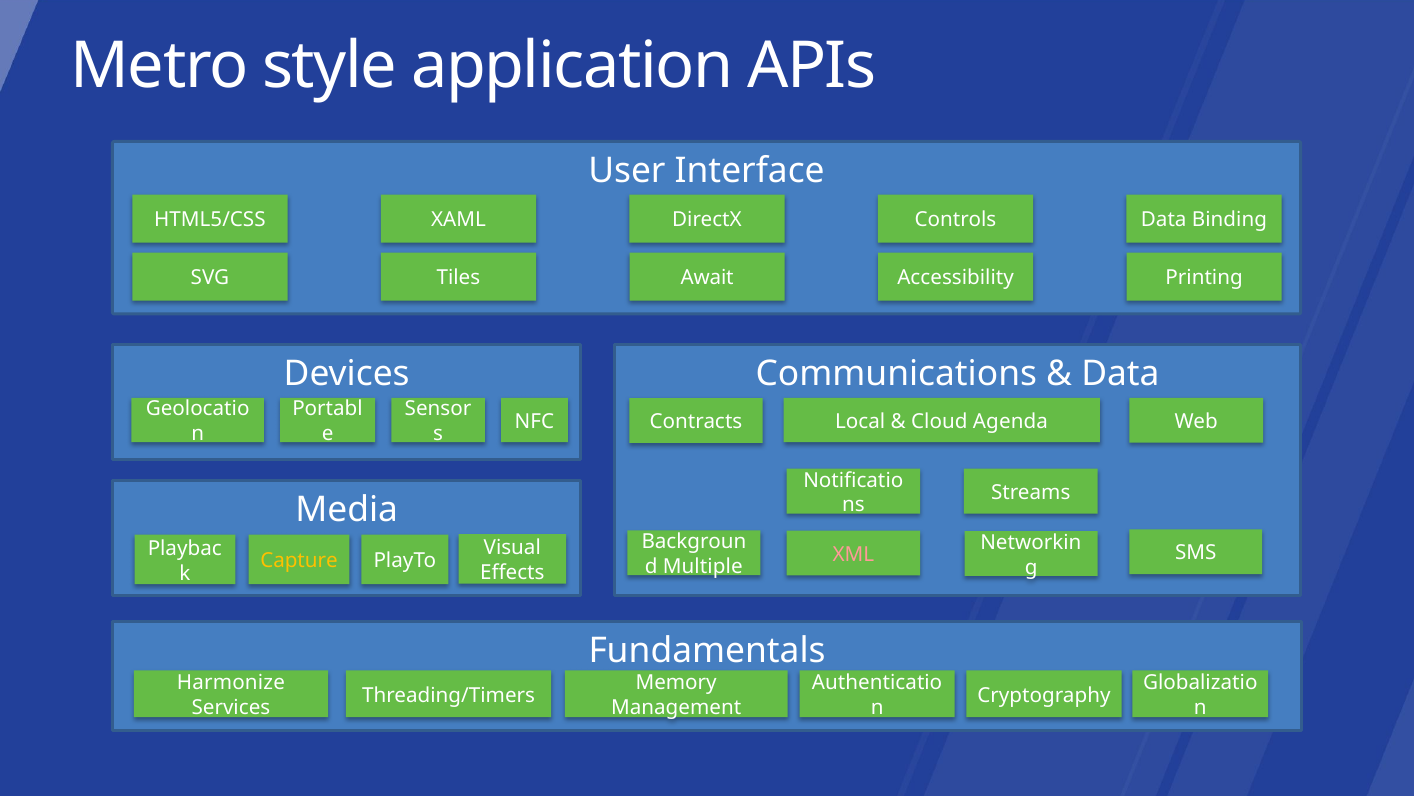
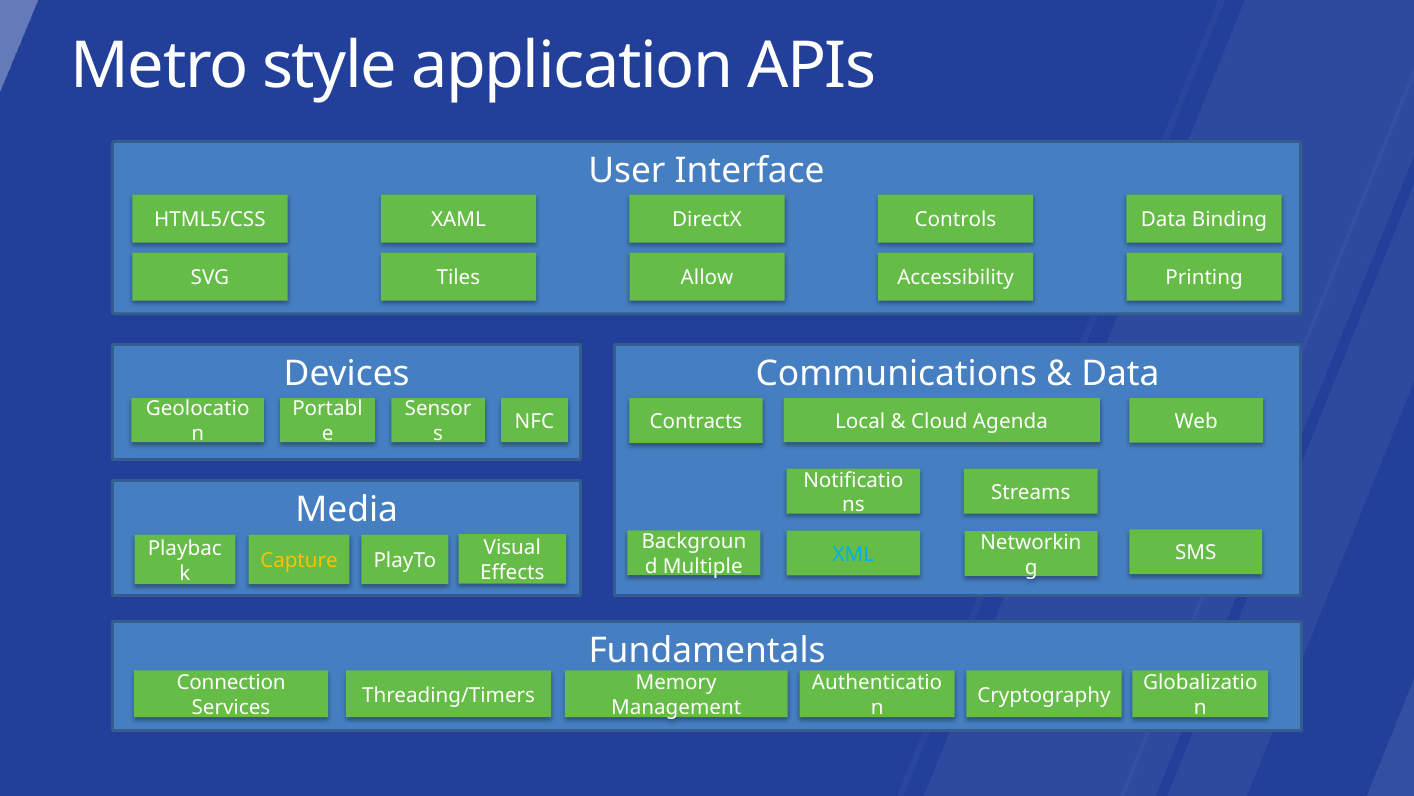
Await: Await -> Allow
XML colour: pink -> light blue
Harmonize: Harmonize -> Connection
